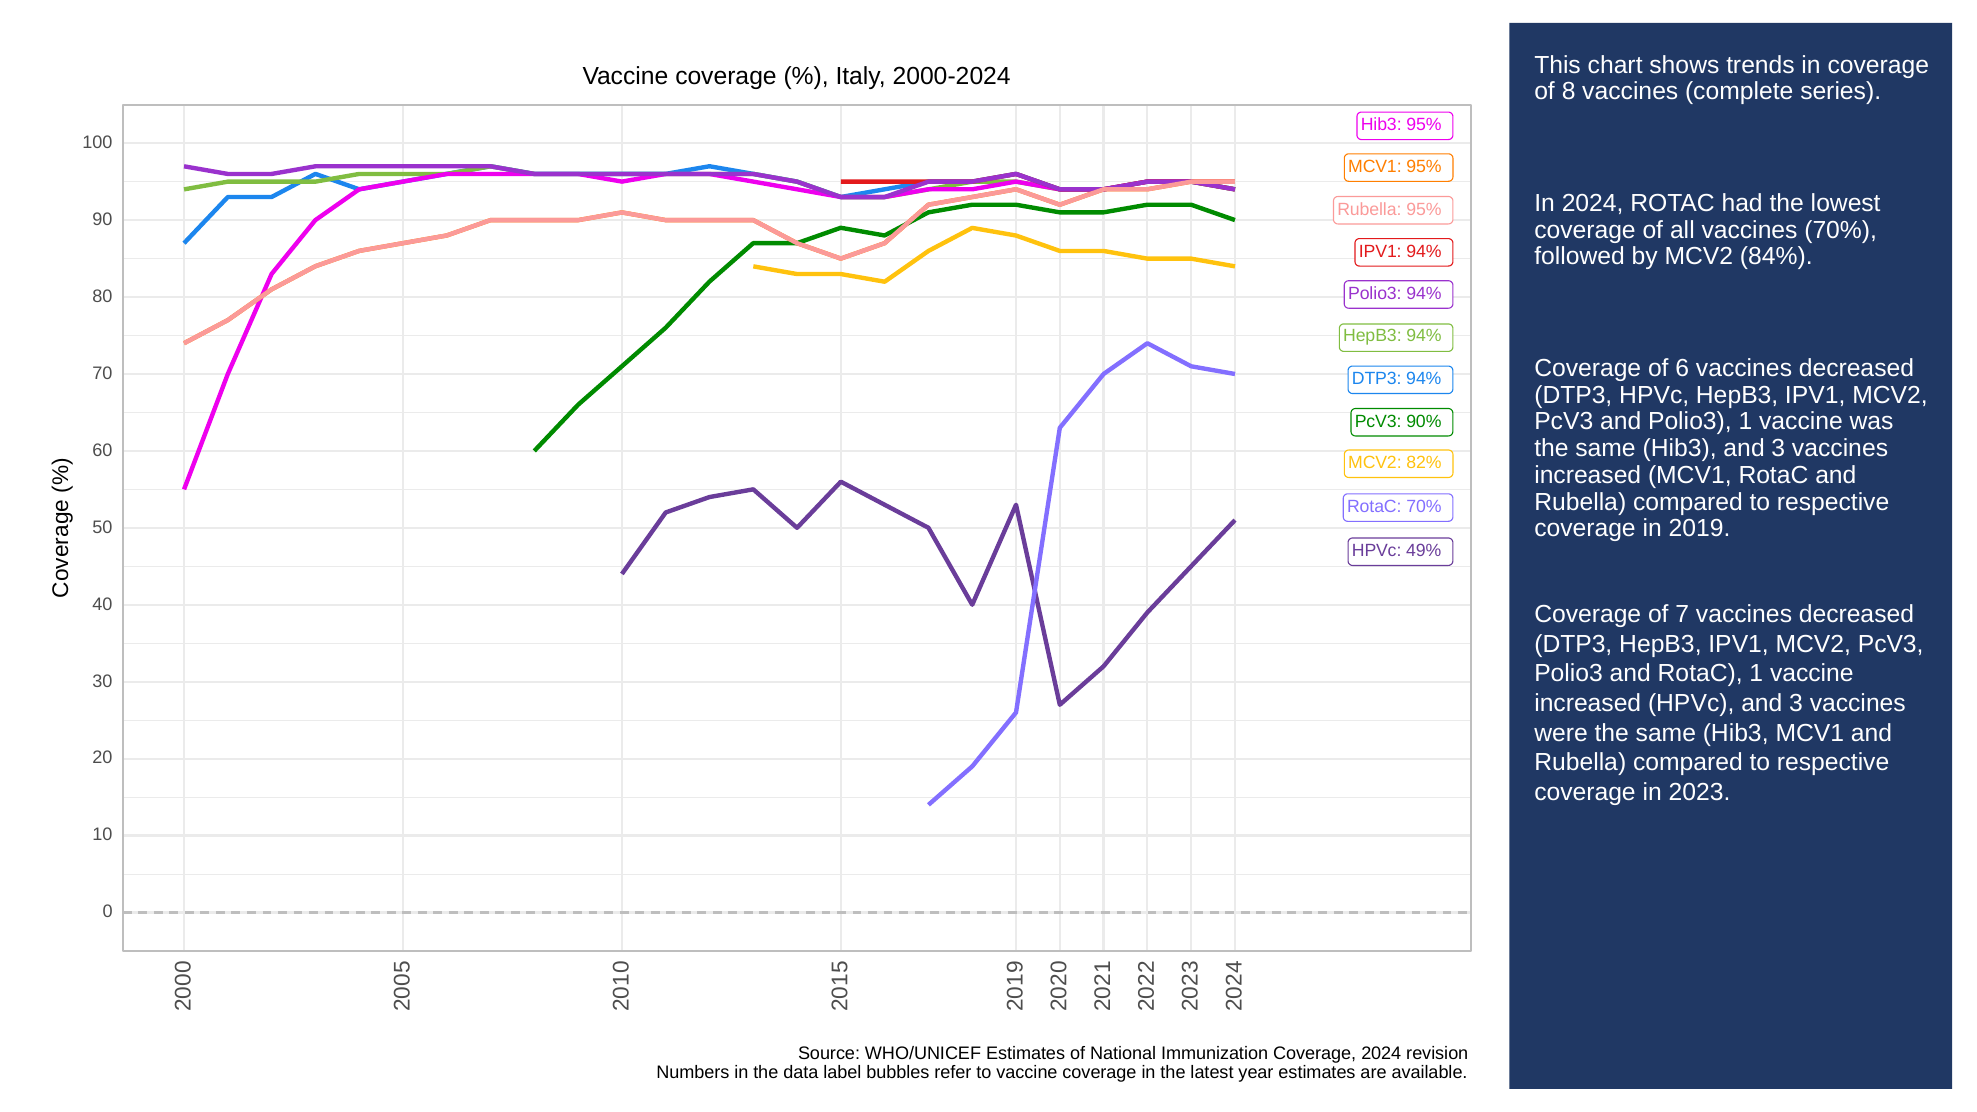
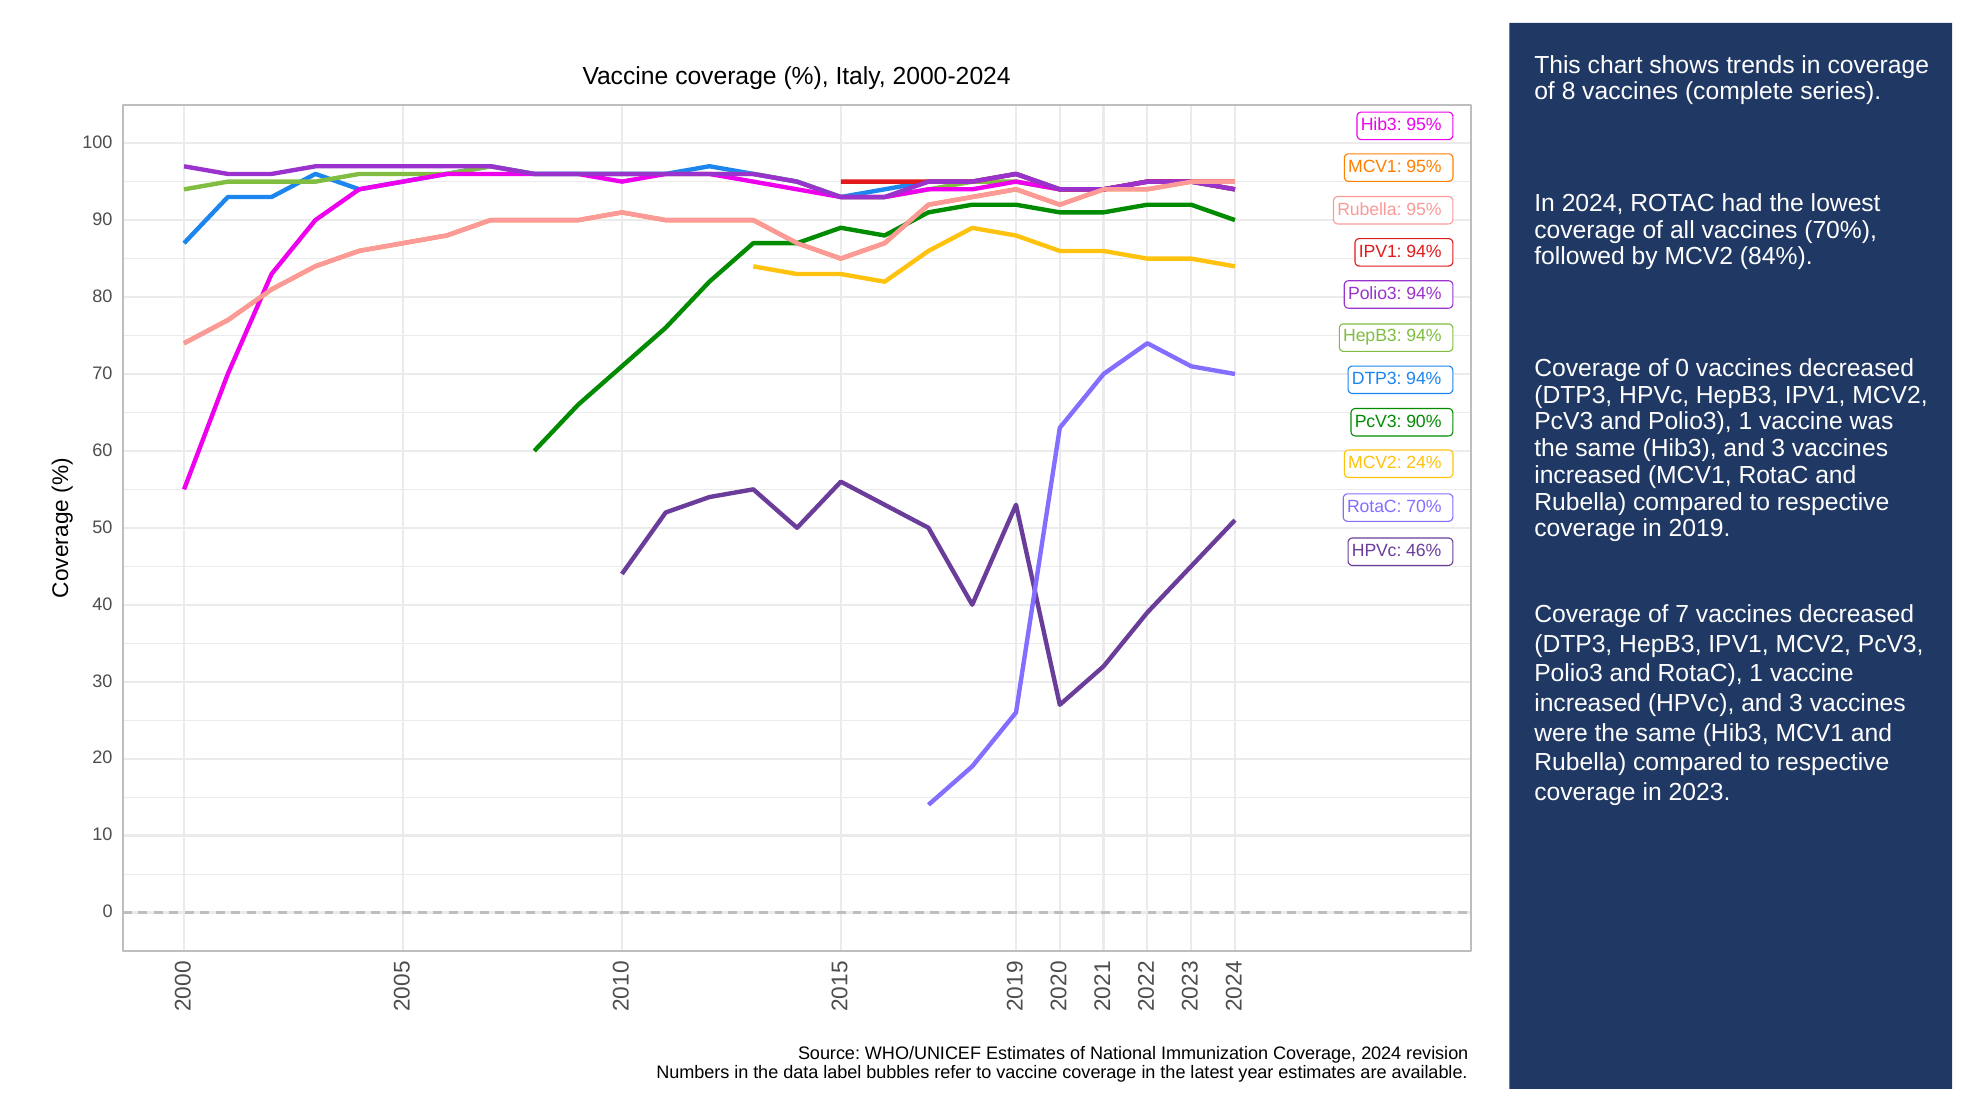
of 6: 6 -> 0
82%: 82% -> 24%
49%: 49% -> 46%
